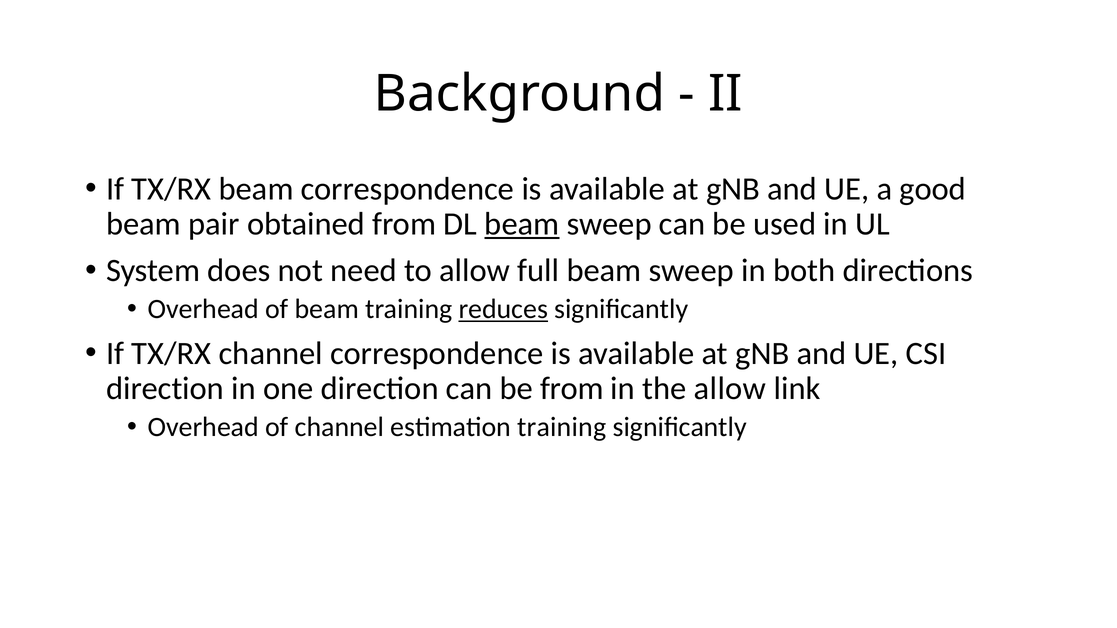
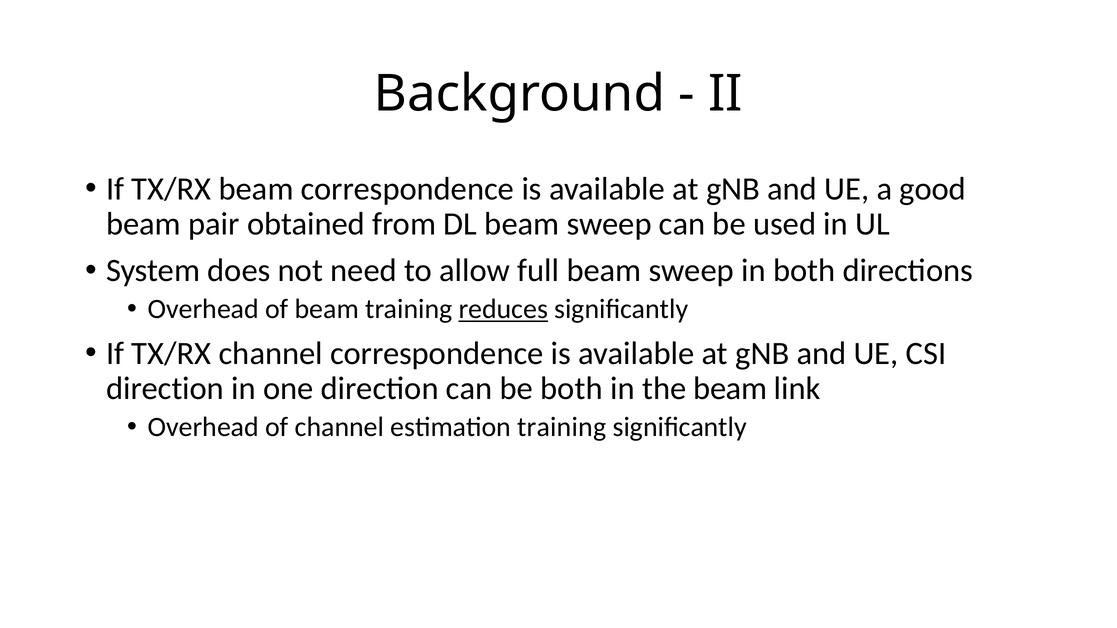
beam at (522, 224) underline: present -> none
be from: from -> both
the allow: allow -> beam
